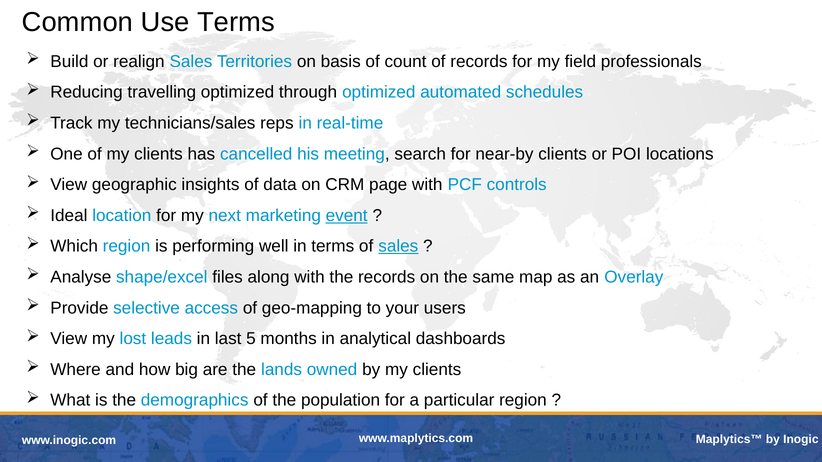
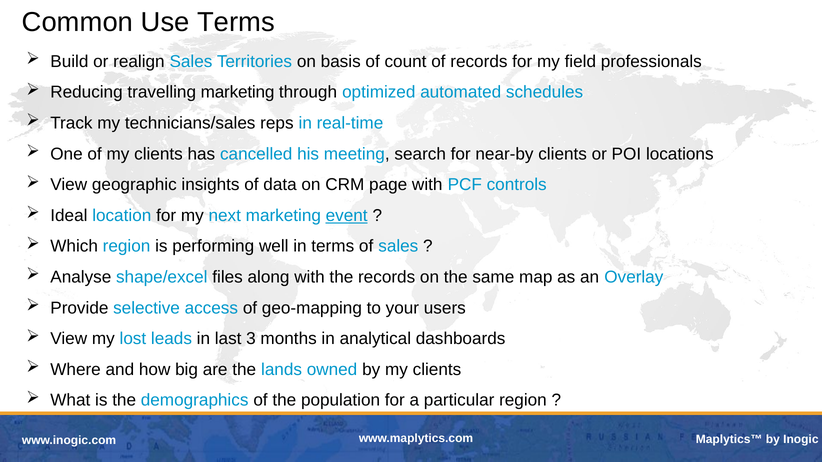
travelling optimized: optimized -> marketing
sales at (398, 247) underline: present -> none
5: 5 -> 3
